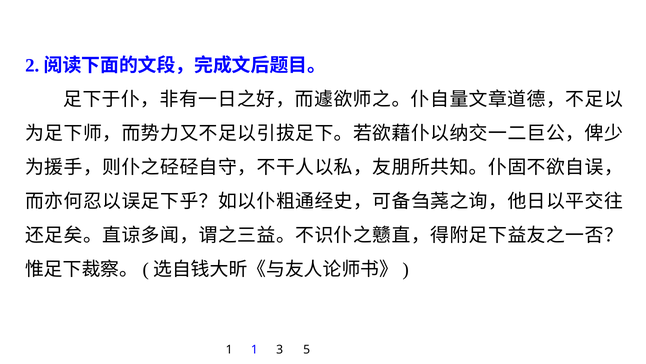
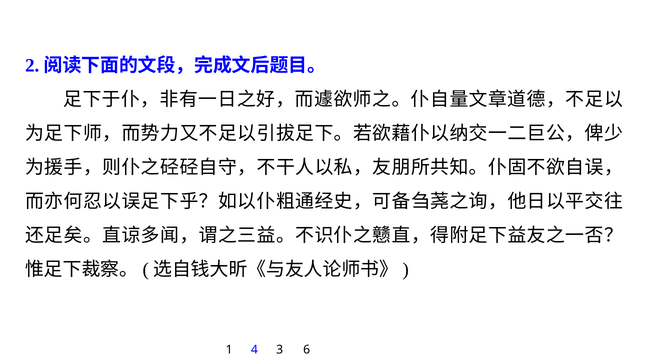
1 1: 1 -> 4
5: 5 -> 6
